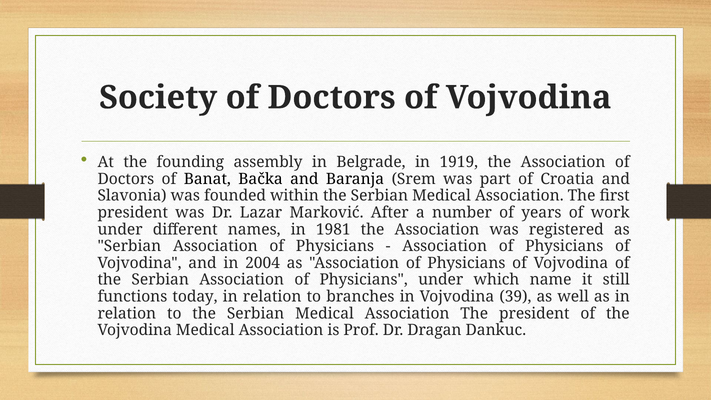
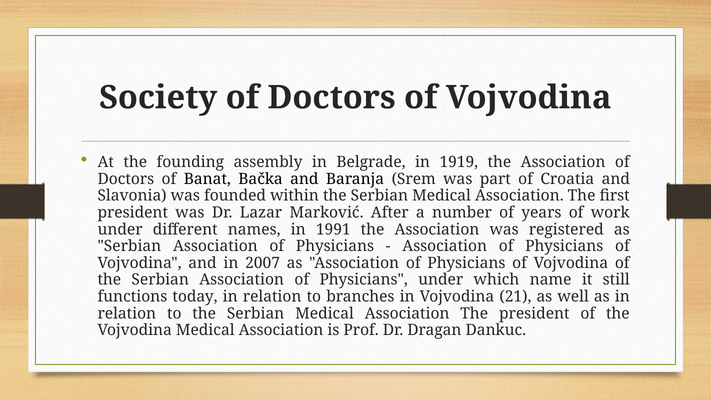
1981: 1981 -> 1991
2004: 2004 -> 2007
39: 39 -> 21
